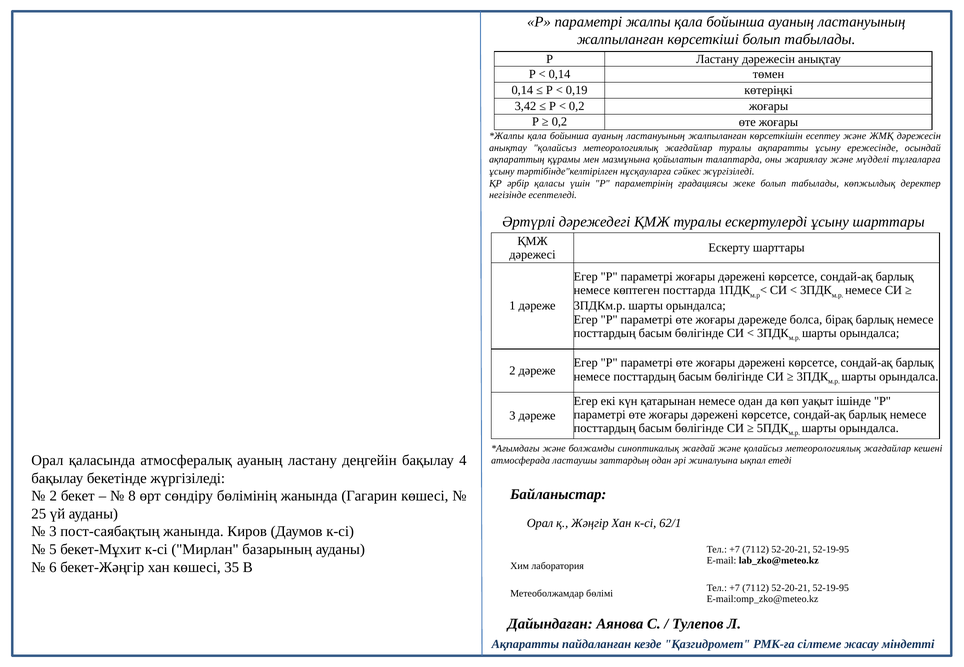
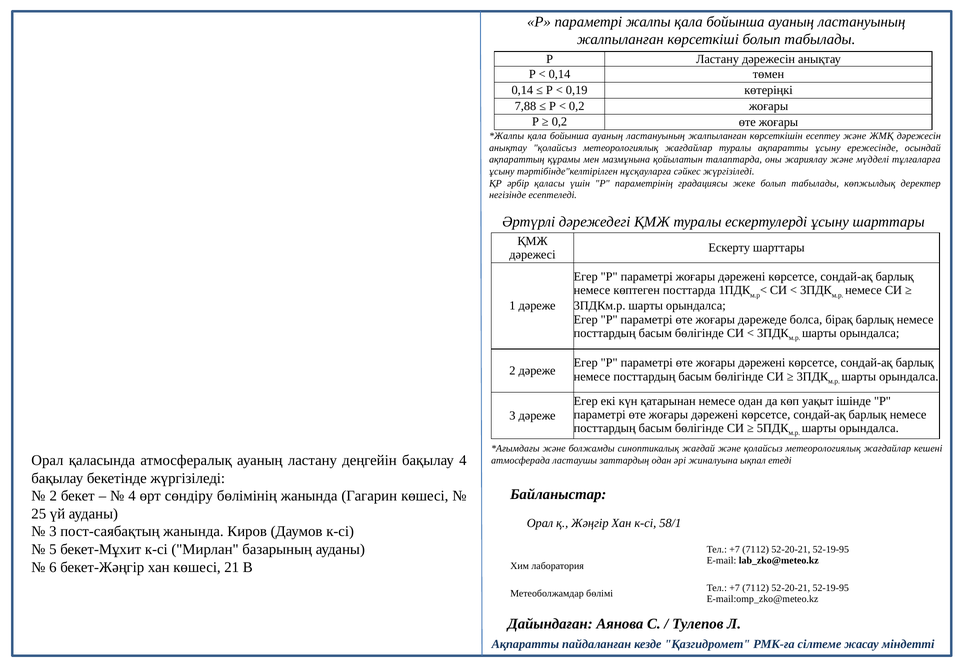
3,42: 3,42 -> 7,88
8 at (132, 496): 8 -> 4
62/1: 62/1 -> 58/1
35: 35 -> 21
